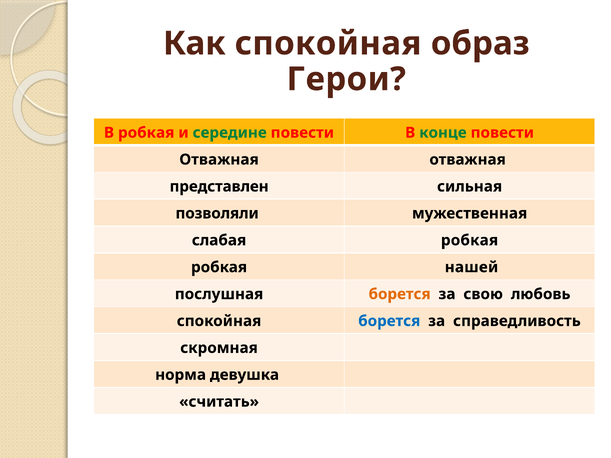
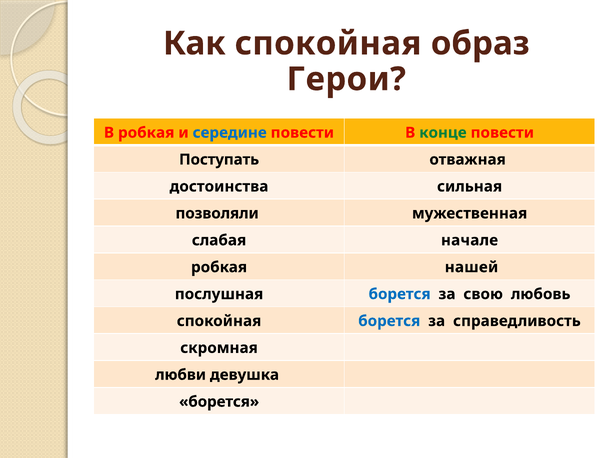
середине colour: green -> blue
Отважная at (219, 160): Отважная -> Поступать
представлен: представлен -> достоинства
слабая робкая: робкая -> начале
борется at (400, 294) colour: orange -> blue
норма: норма -> любви
считать at (219, 402): считать -> борется
